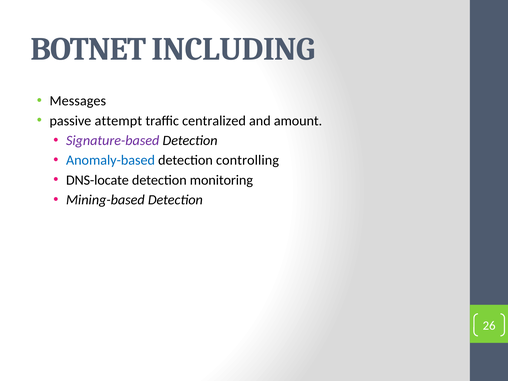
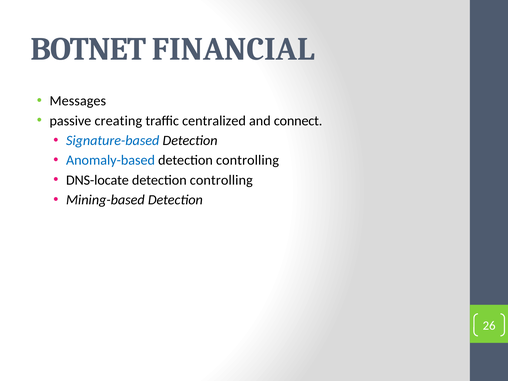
INCLUDING: INCLUDING -> FINANCIAL
attempt: attempt -> creating
amount: amount -> connect
Signature-based colour: purple -> blue
monitoring at (221, 180): monitoring -> controlling
